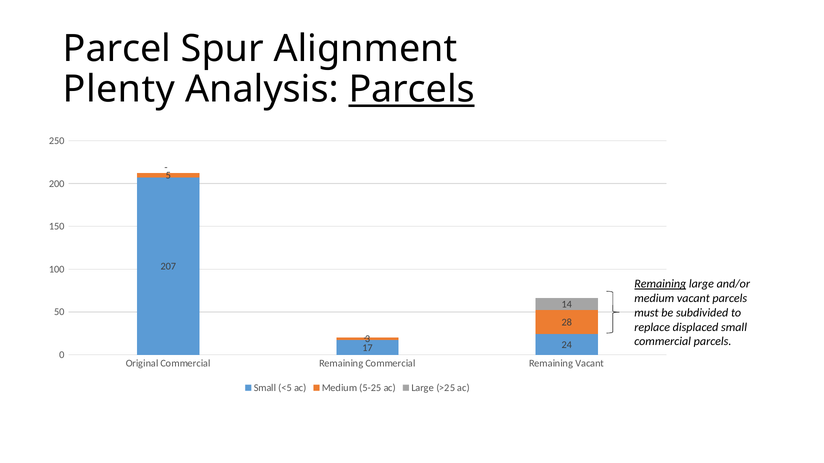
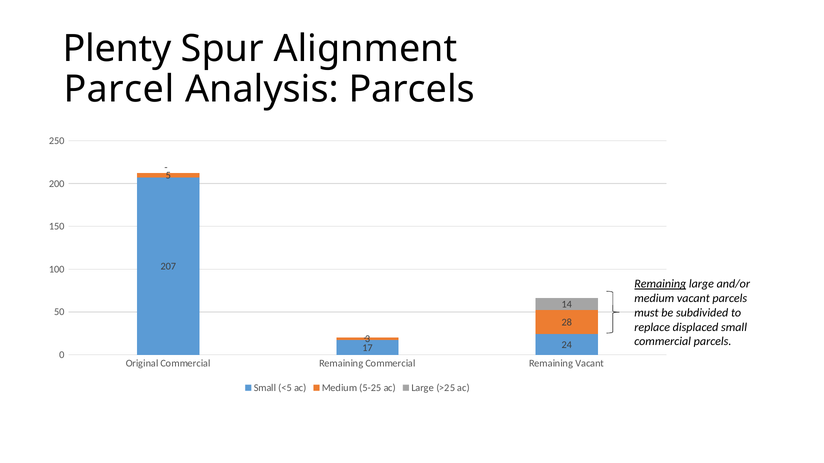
Parcel: Parcel -> Plenty
Plenty: Plenty -> Parcel
Parcels at (412, 90) underline: present -> none
